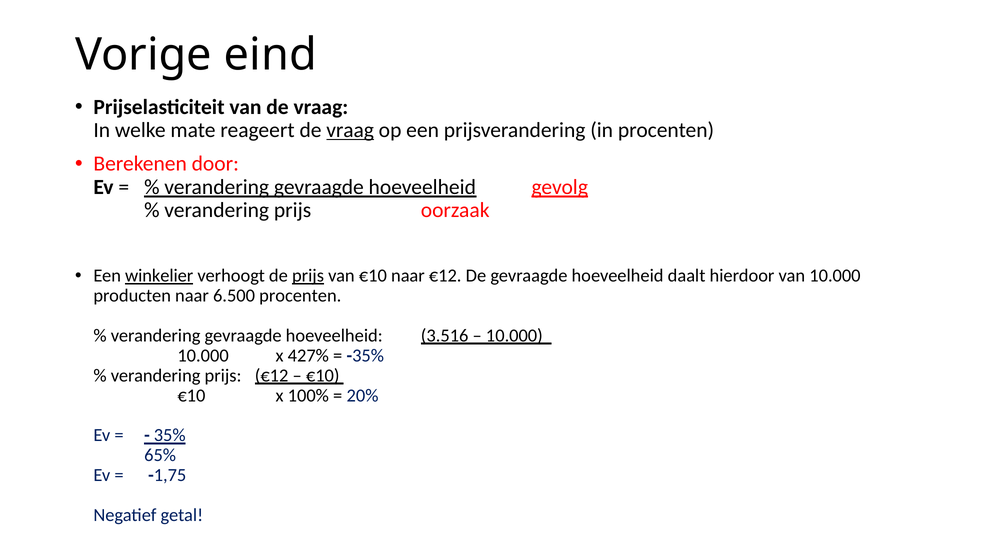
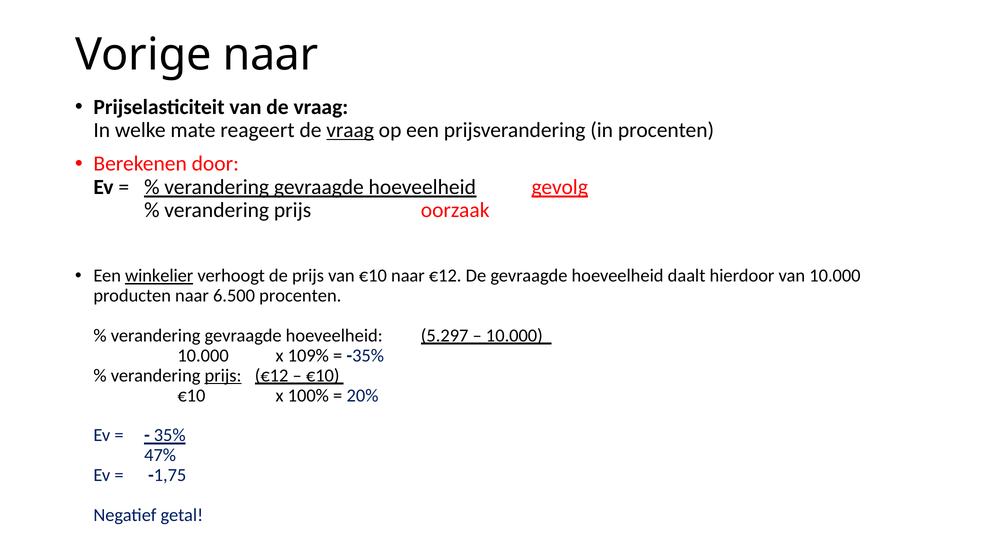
Vorige eind: eind -> naar
prijs at (308, 276) underline: present -> none
3.516: 3.516 -> 5.297
427%: 427% -> 109%
prijs at (223, 375) underline: none -> present
65%: 65% -> 47%
